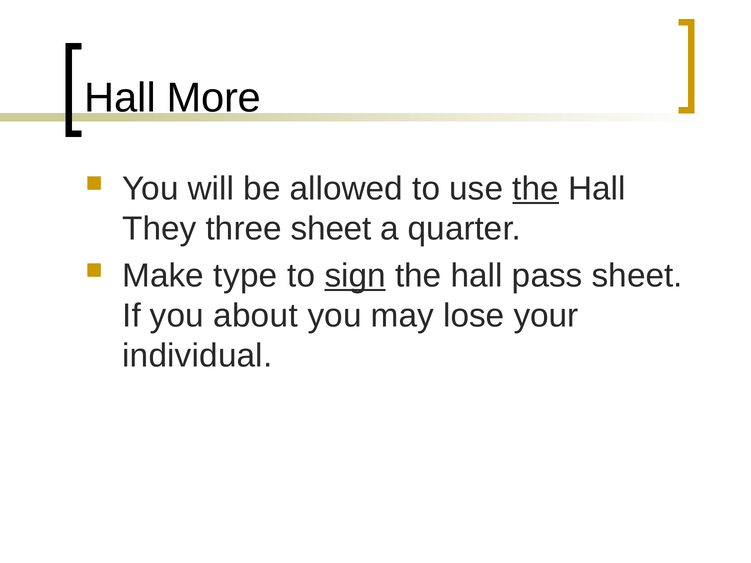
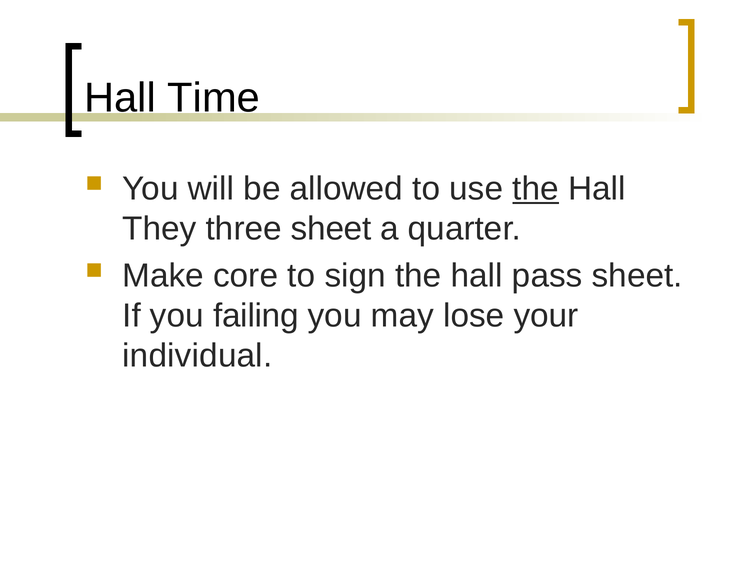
More: More -> Time
type: type -> core
sign underline: present -> none
about: about -> failing
